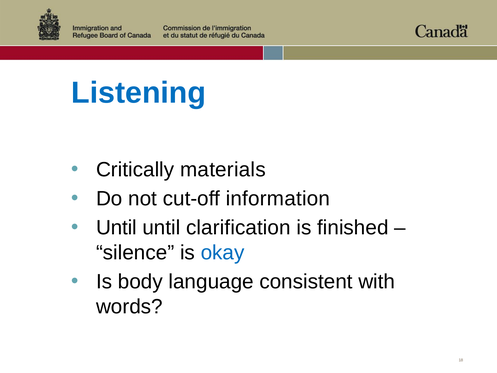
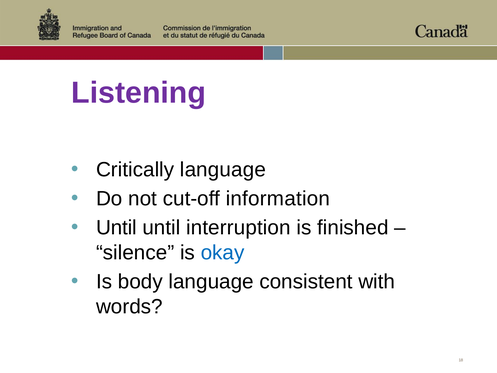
Listening colour: blue -> purple
Critically materials: materials -> language
clarification: clarification -> interruption
